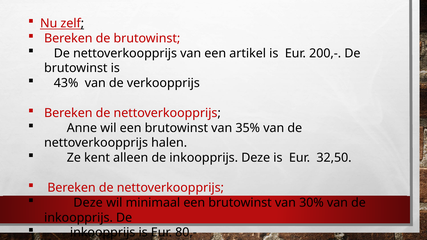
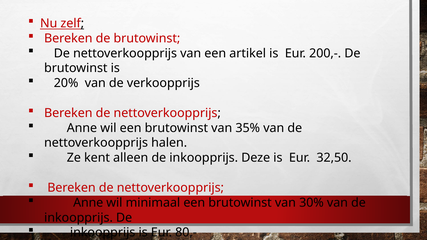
43%: 43% -> 20%
Deze at (88, 203): Deze -> Anne
